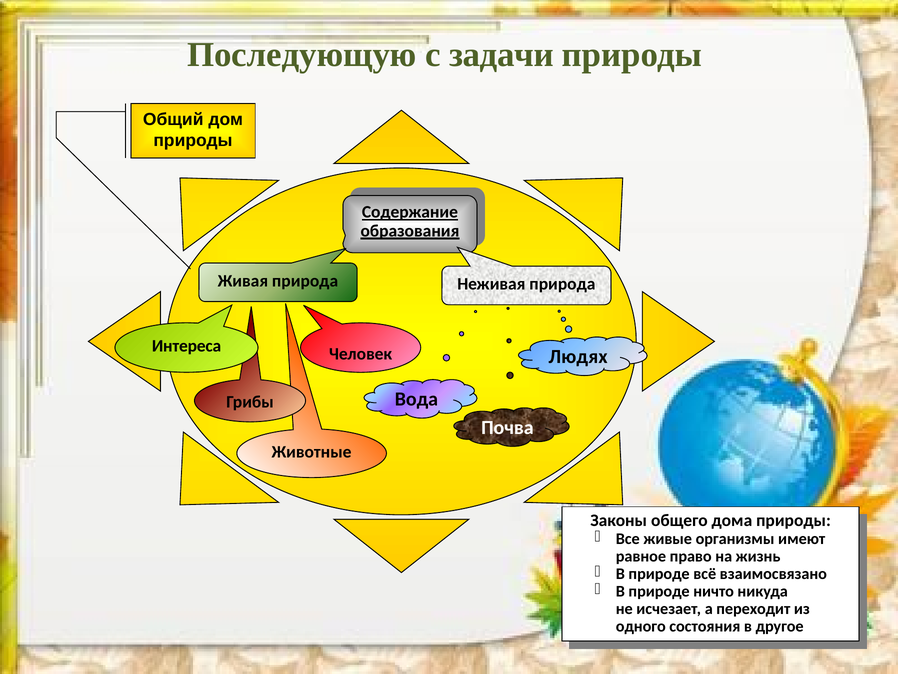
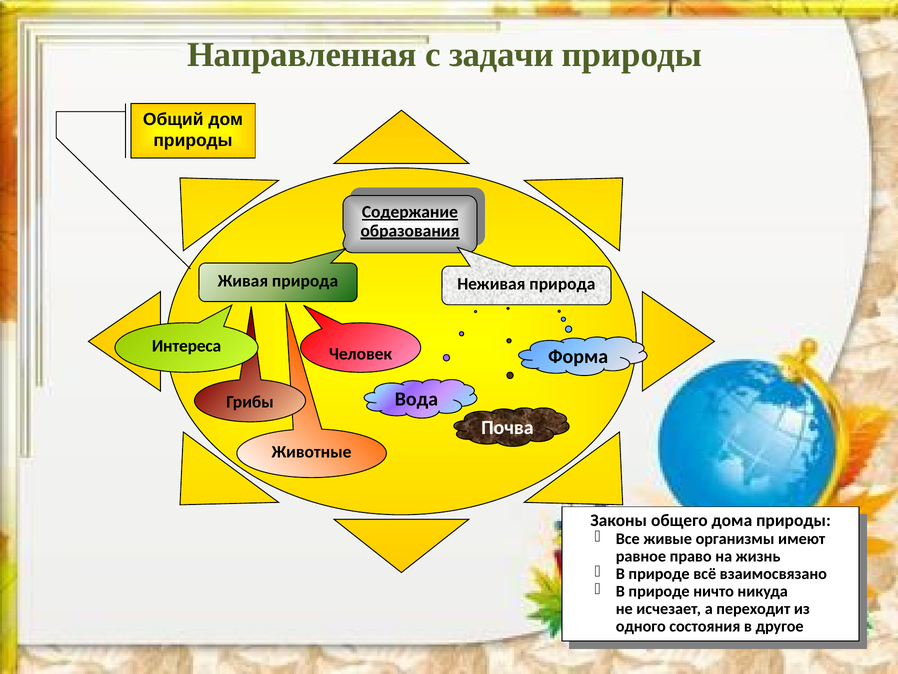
Последующую: Последующую -> Направленная
Людях: Людях -> Форма
